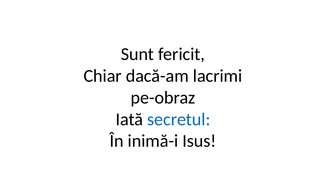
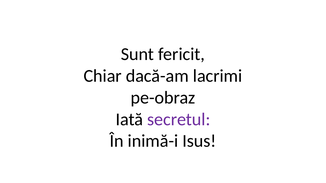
secretul colour: blue -> purple
